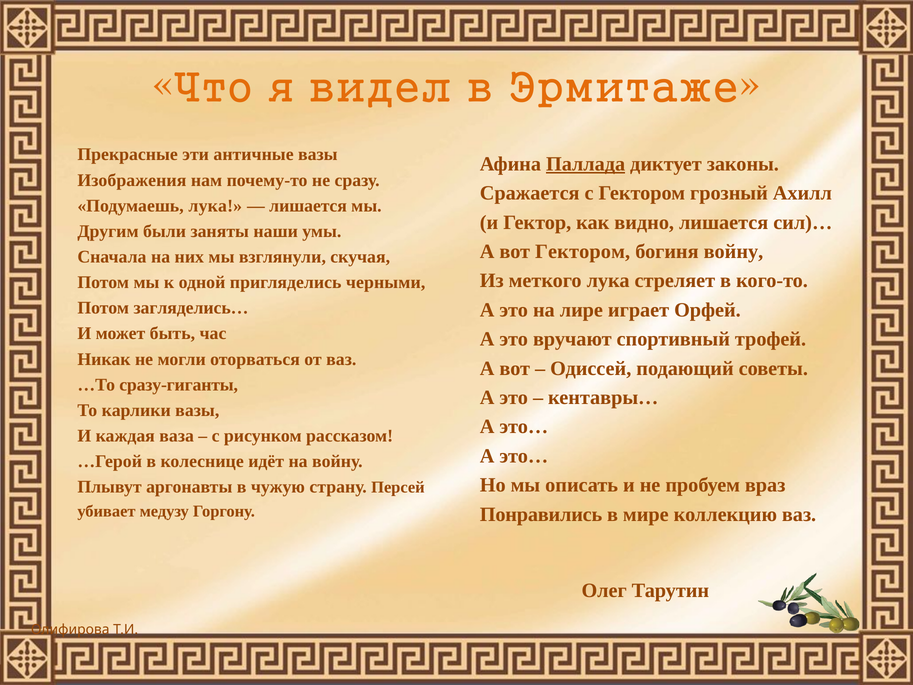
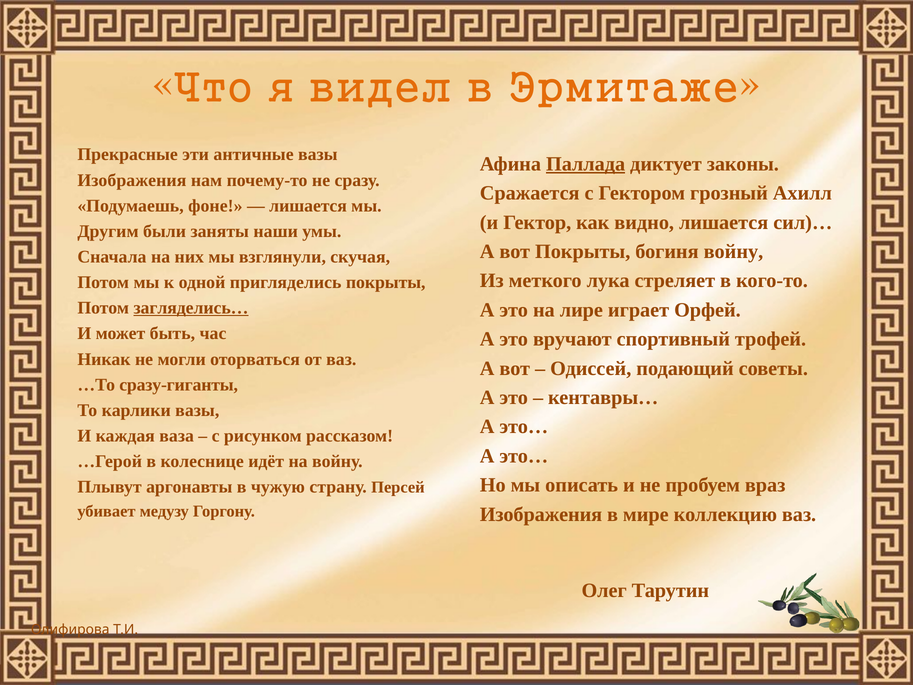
Подумаешь лука: лука -> фоне
вот Гектором: Гектором -> Покрыты
пригляделись черными: черными -> покрыты
загляделись… underline: none -> present
Понравились at (541, 514): Понравились -> Изображения
